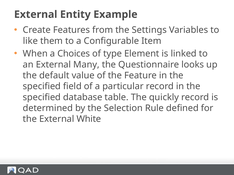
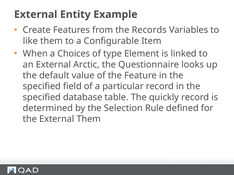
Settings: Settings -> Records
Many: Many -> Arctic
External White: White -> Them
